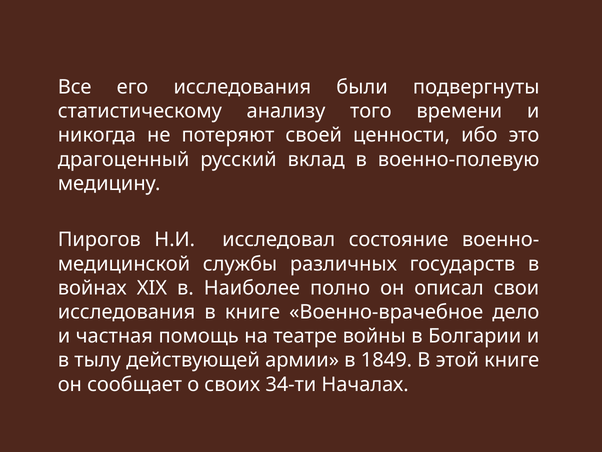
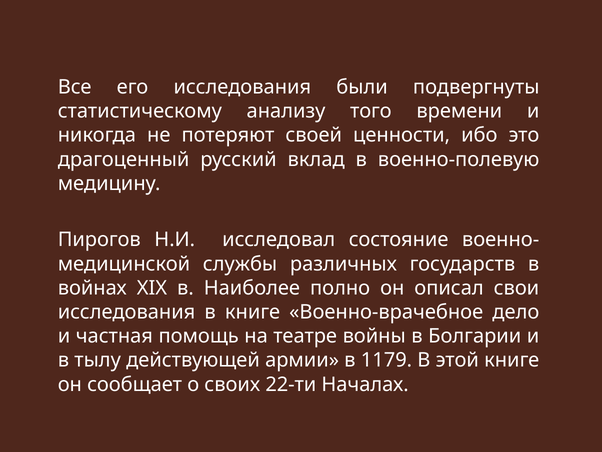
1849: 1849 -> 1179
34-ти: 34-ти -> 22-ти
